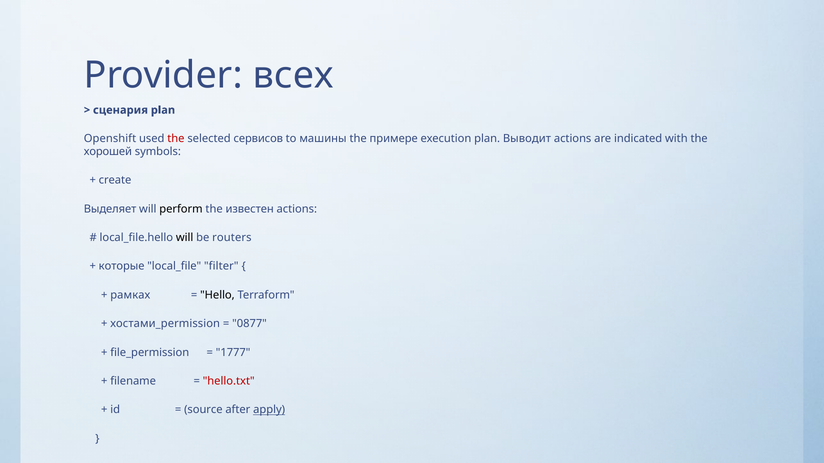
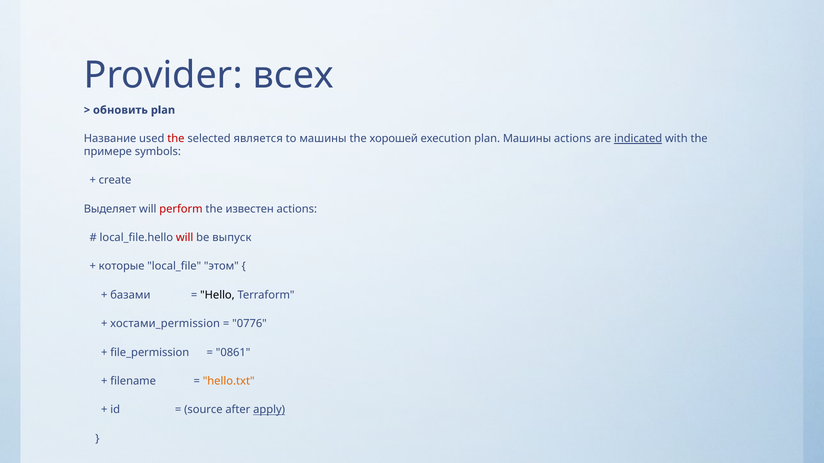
сценария: сценария -> обновить
Openshift: Openshift -> Название
сервисов: сервисов -> является
примере: примере -> хорошей
plan Выводит: Выводит -> Машины
indicated underline: none -> present
хорошей: хорошей -> примере
perform colour: black -> red
will at (185, 238) colour: black -> red
routers: routers -> выпуск
filter: filter -> этом
рамках: рамках -> базами
0877: 0877 -> 0776
1777: 1777 -> 0861
hello.txt colour: red -> orange
